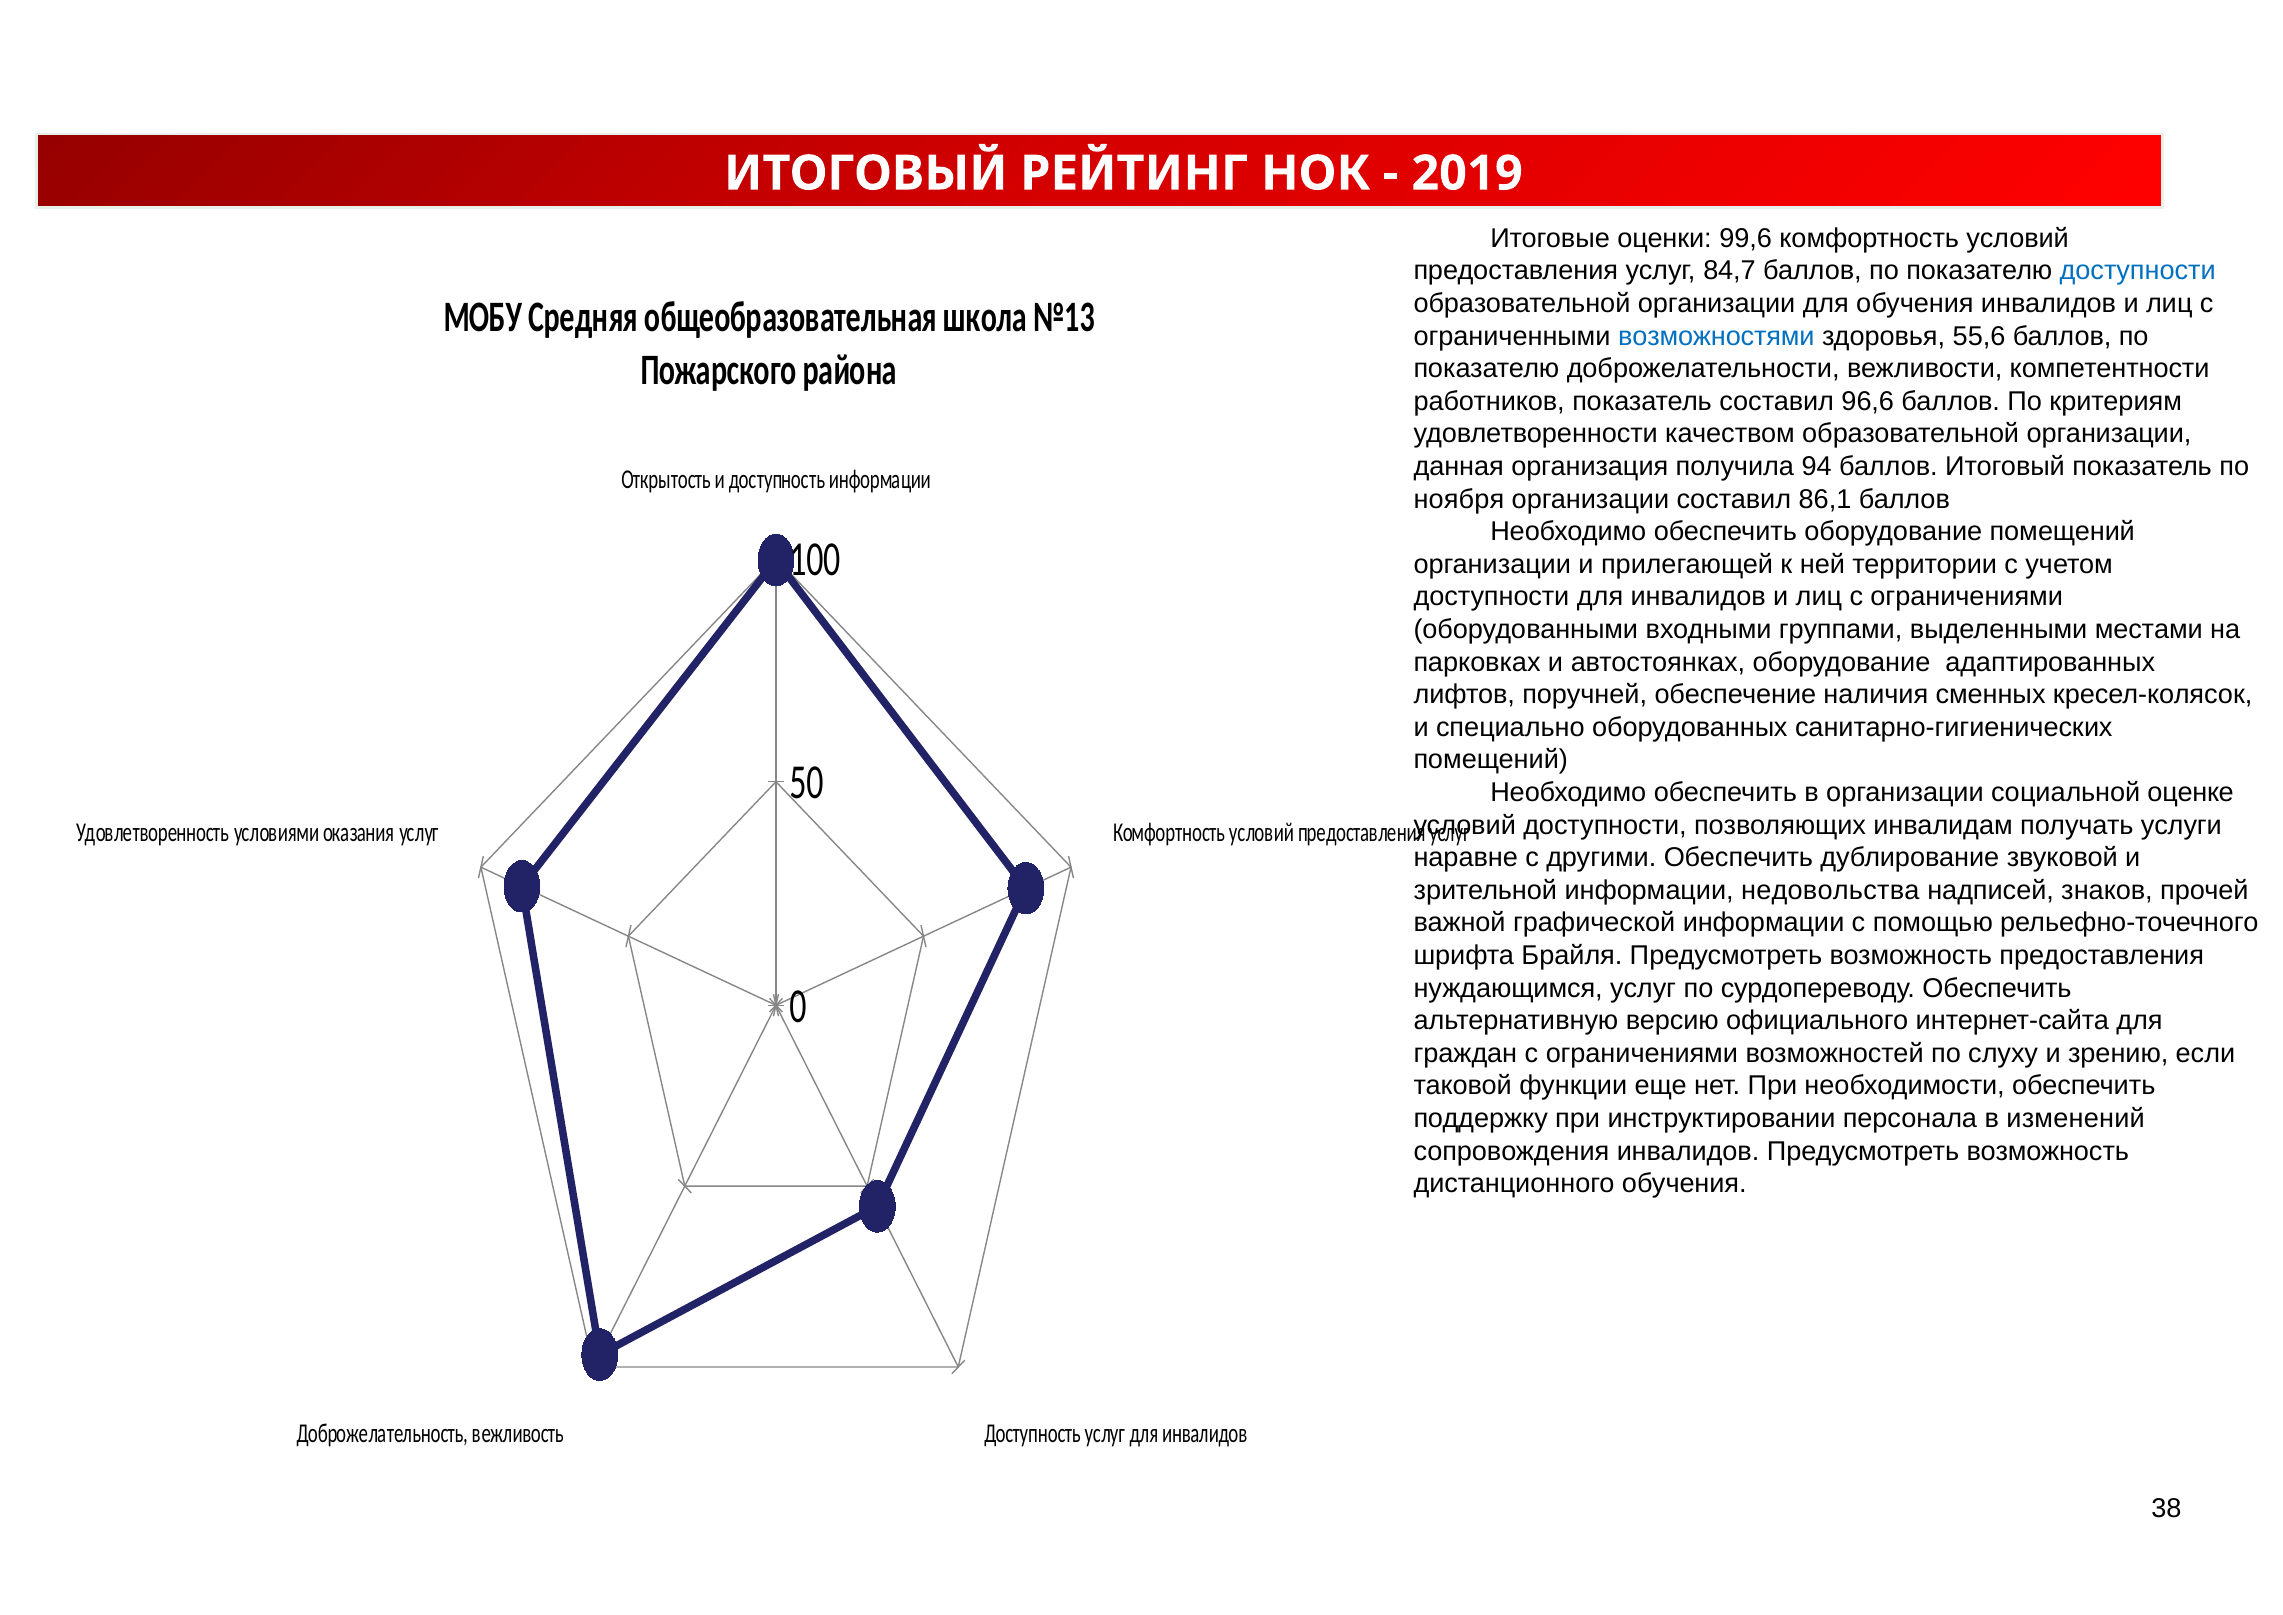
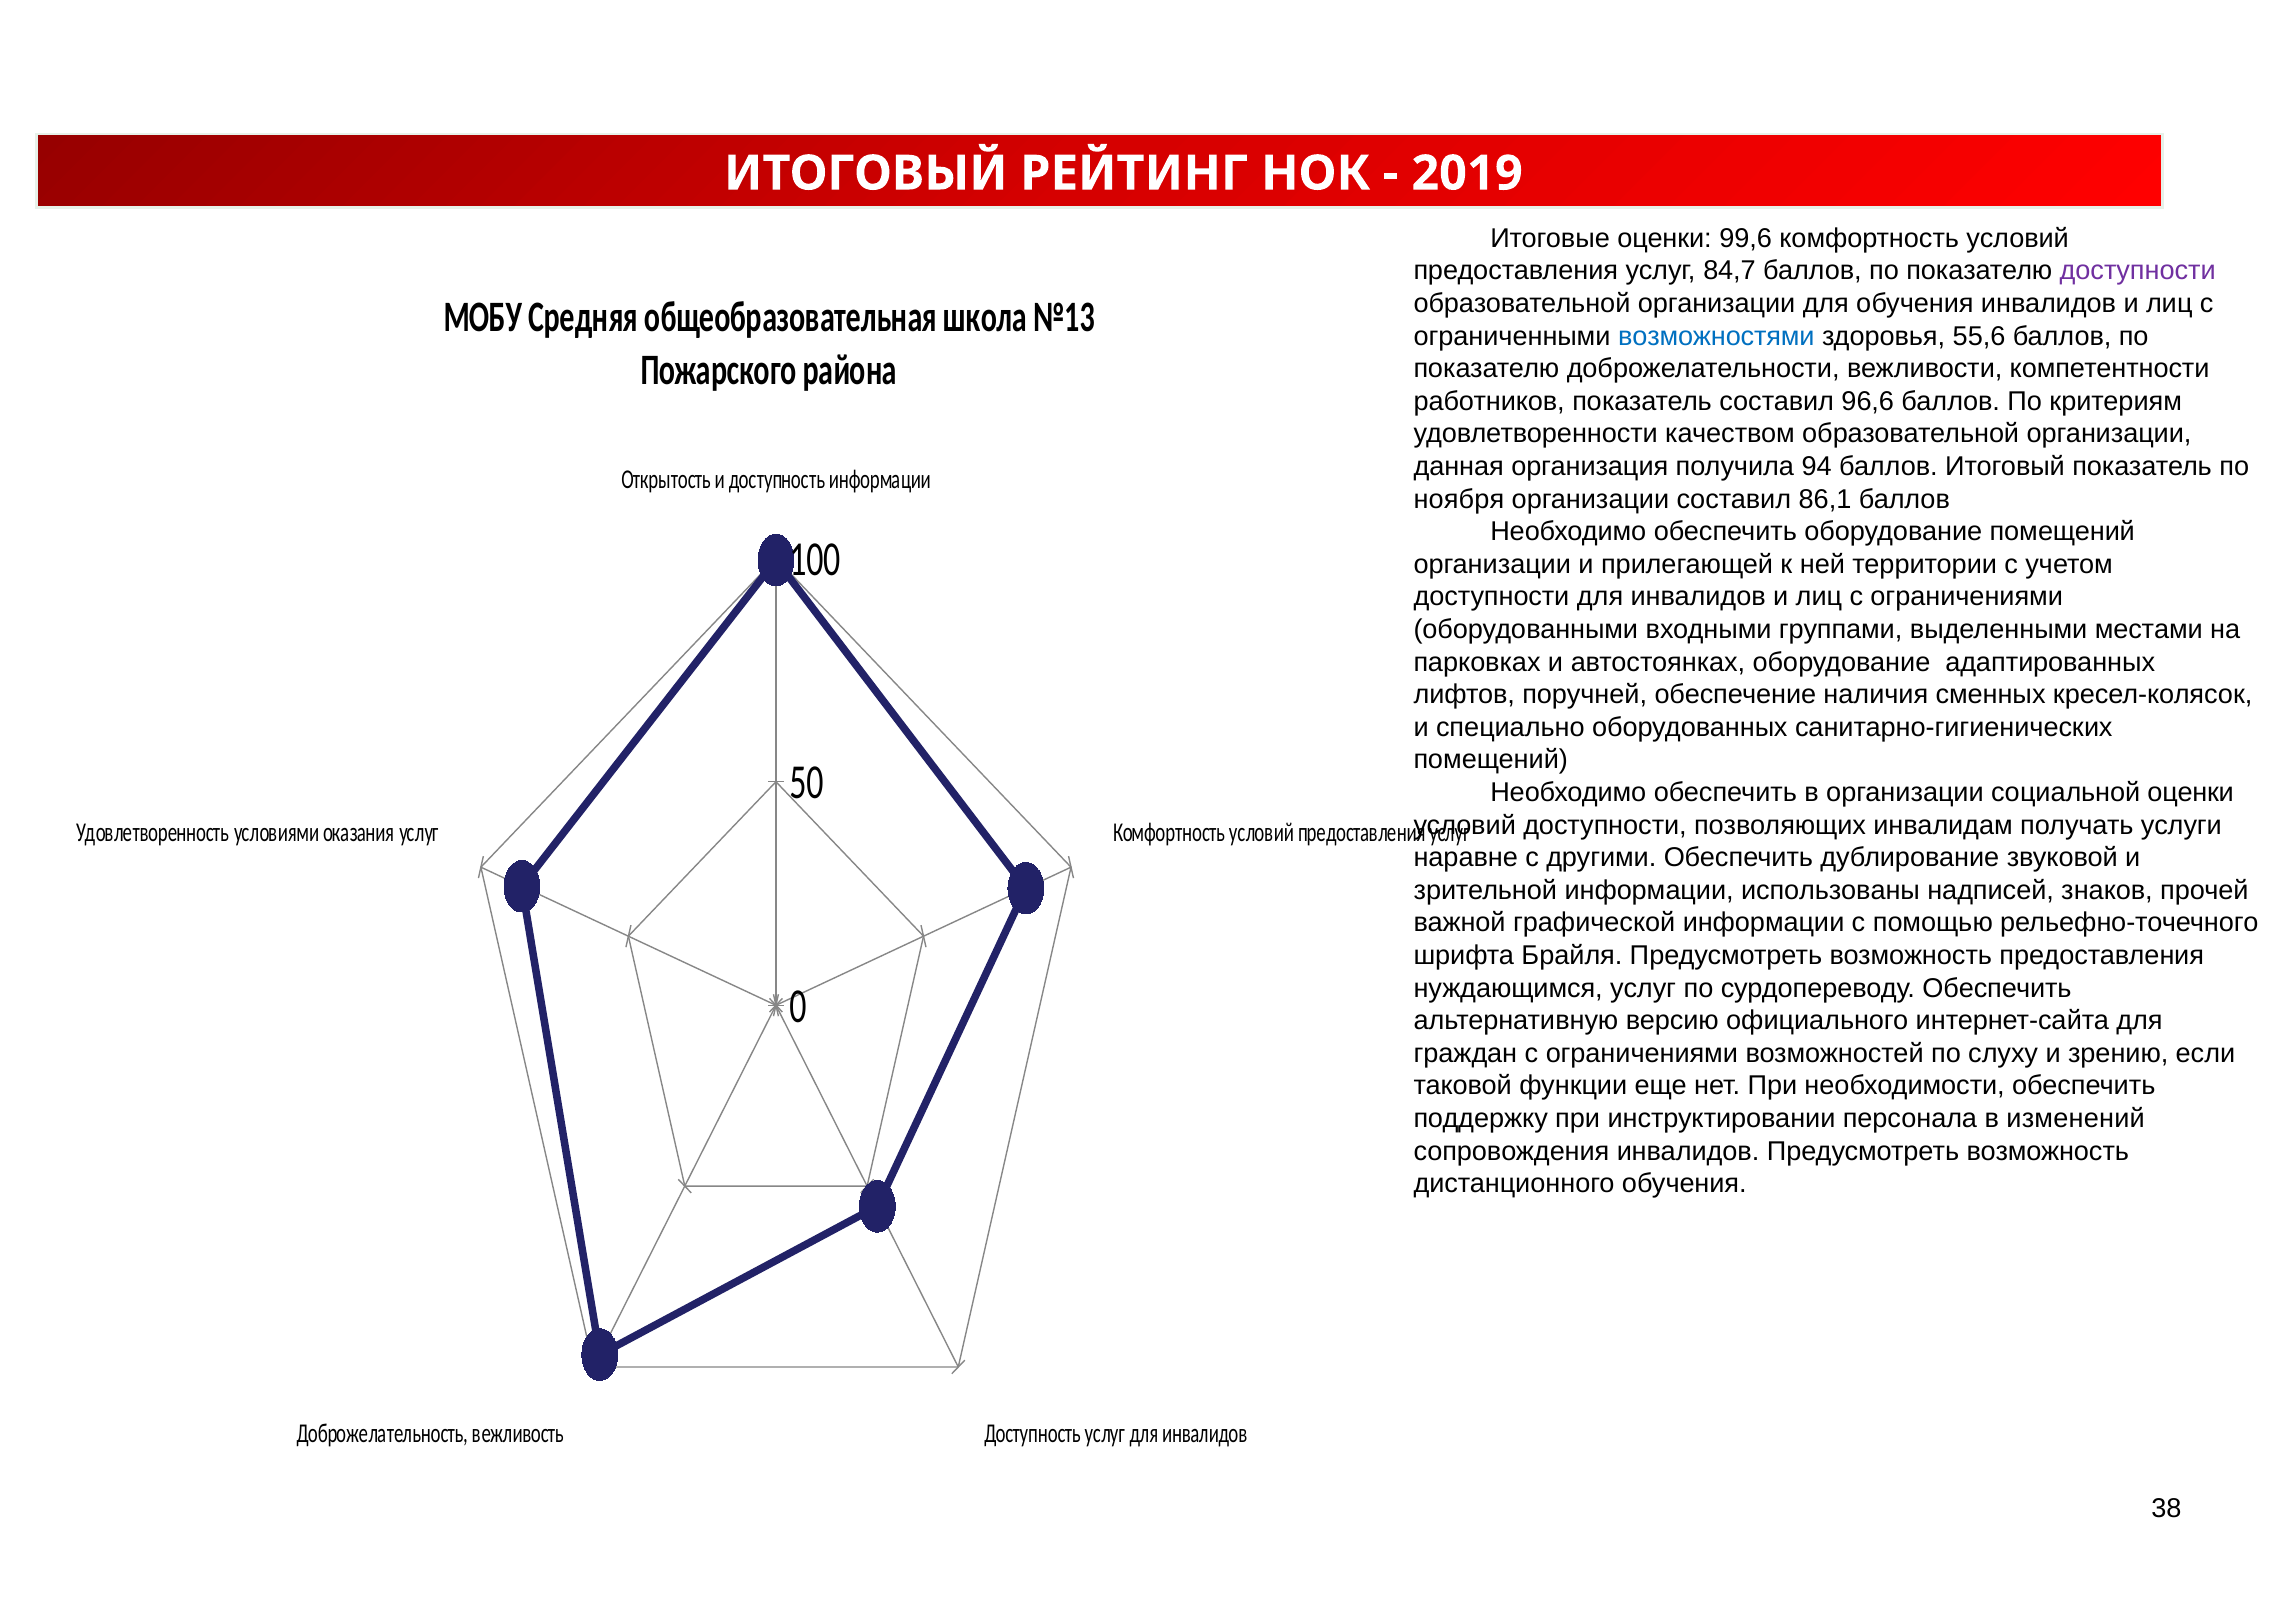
доступности at (2138, 271) colour: blue -> purple
социальной оценке: оценке -> оценки
недовольства: недовольства -> использованы
